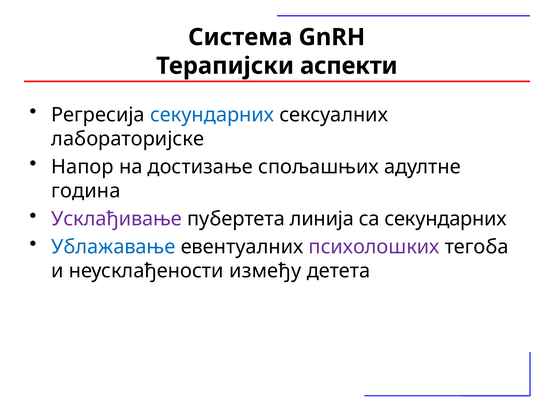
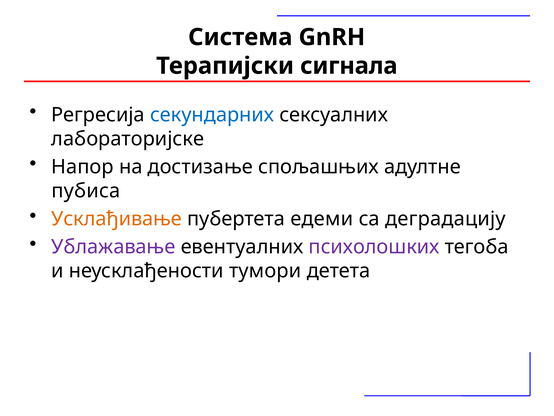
аспекти: аспекти -> сигнала
година: година -> пубиса
Усклађивање colour: purple -> orange
линија: линија -> едеми
са секундарних: секундарних -> деградацију
Ублажавање colour: blue -> purple
између: између -> тумори
